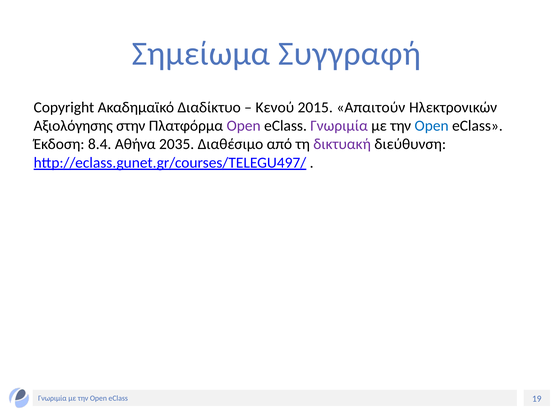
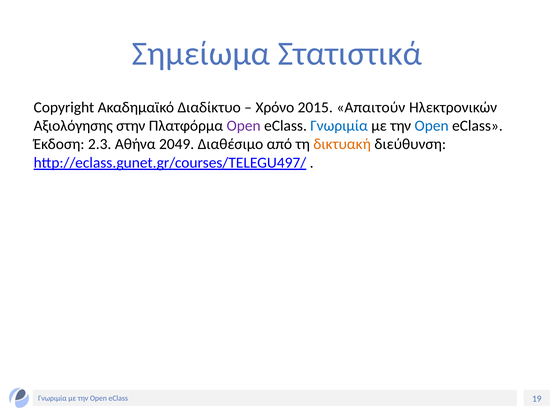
Συγγραφή: Συγγραφή -> Στατιστικά
Κενού: Κενού -> Χρόνο
Γνωριμία at (339, 126) colour: purple -> blue
8.4: 8.4 -> 2.3
2035: 2035 -> 2049
δικτυακή colour: purple -> orange
